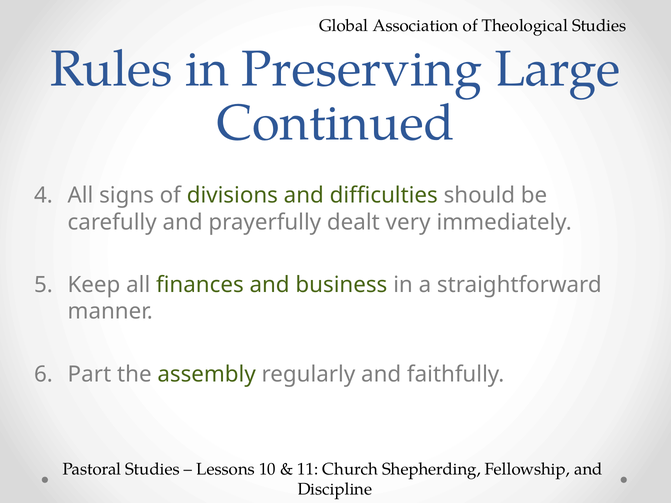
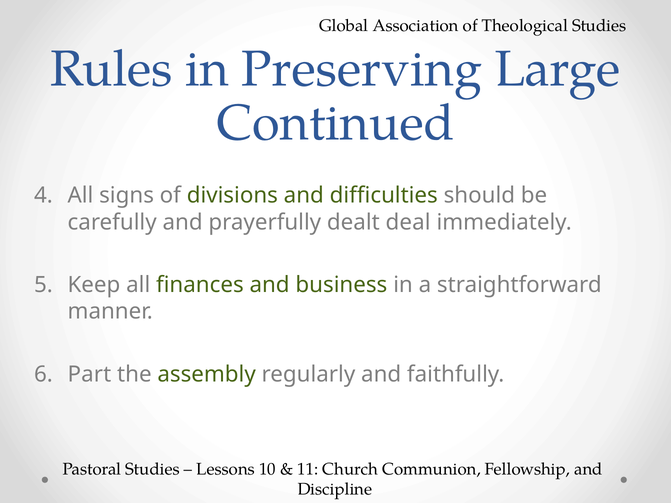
very: very -> deal
Shepherding: Shepherding -> Communion
